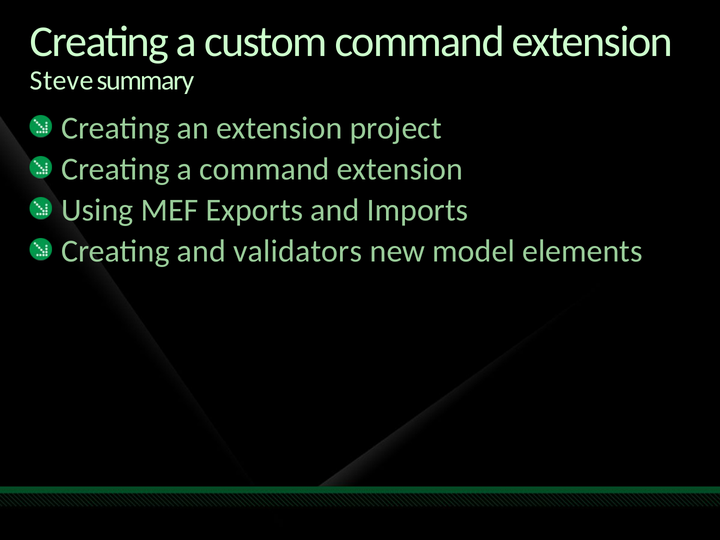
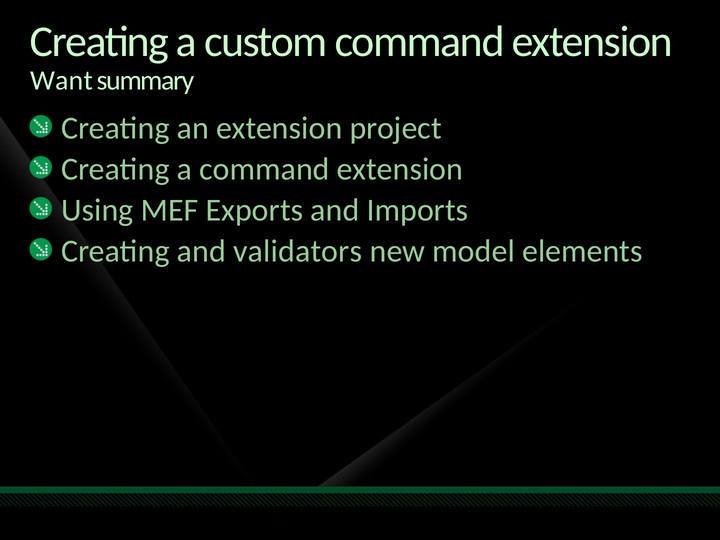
Steve: Steve -> Want
